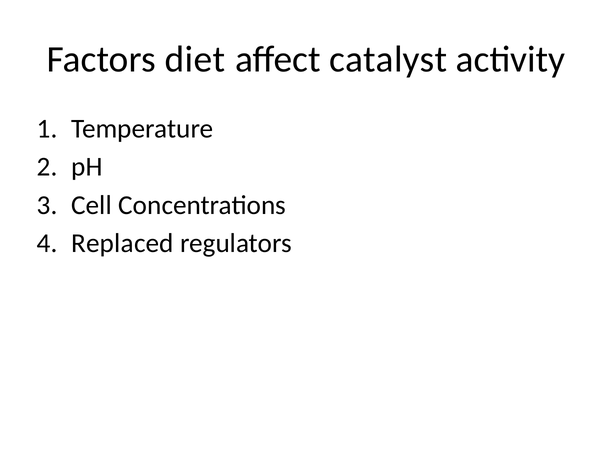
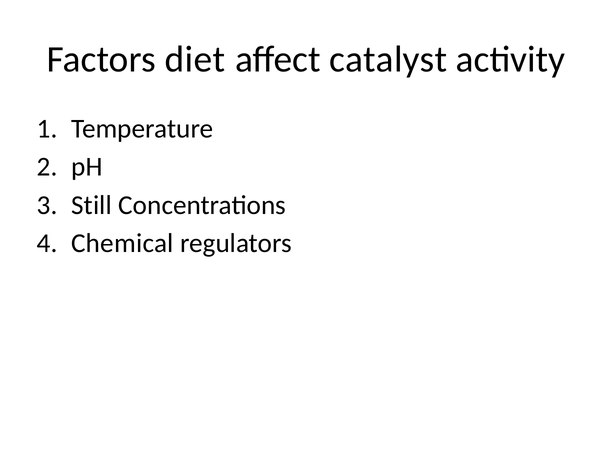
Cell: Cell -> Still
Replaced: Replaced -> Chemical
